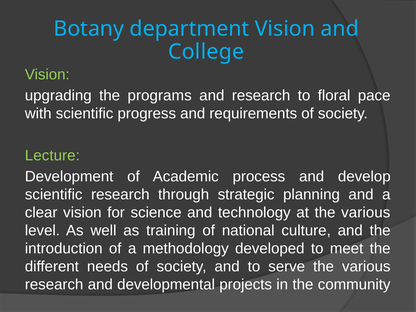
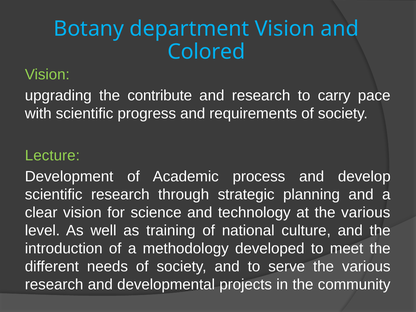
College: College -> Colored
programs: programs -> contribute
floral: floral -> carry
